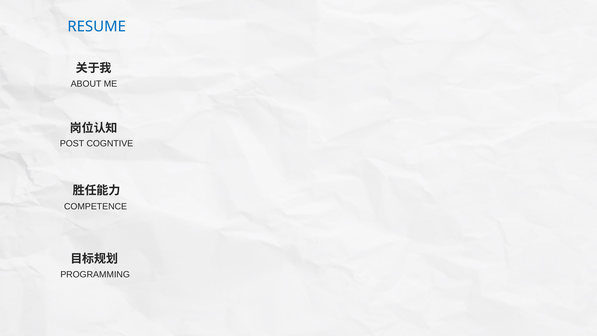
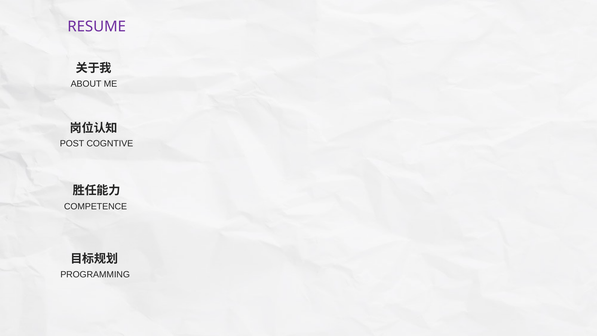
RESUME colour: blue -> purple
